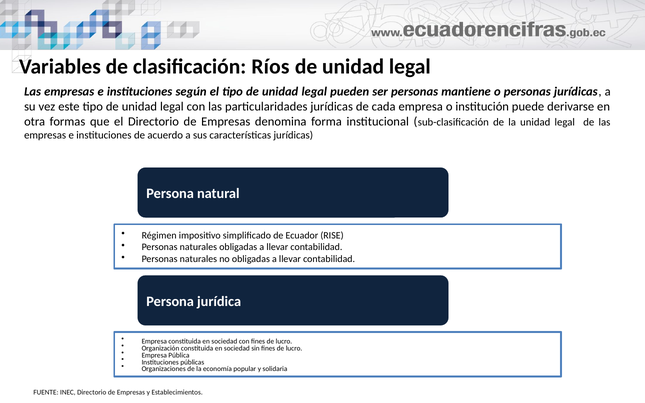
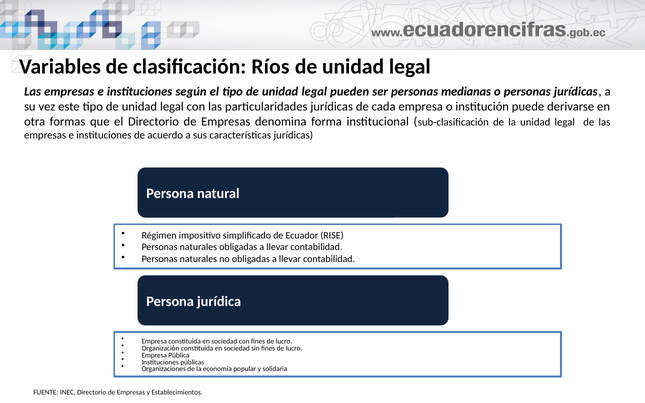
mantiene: mantiene -> medianas
